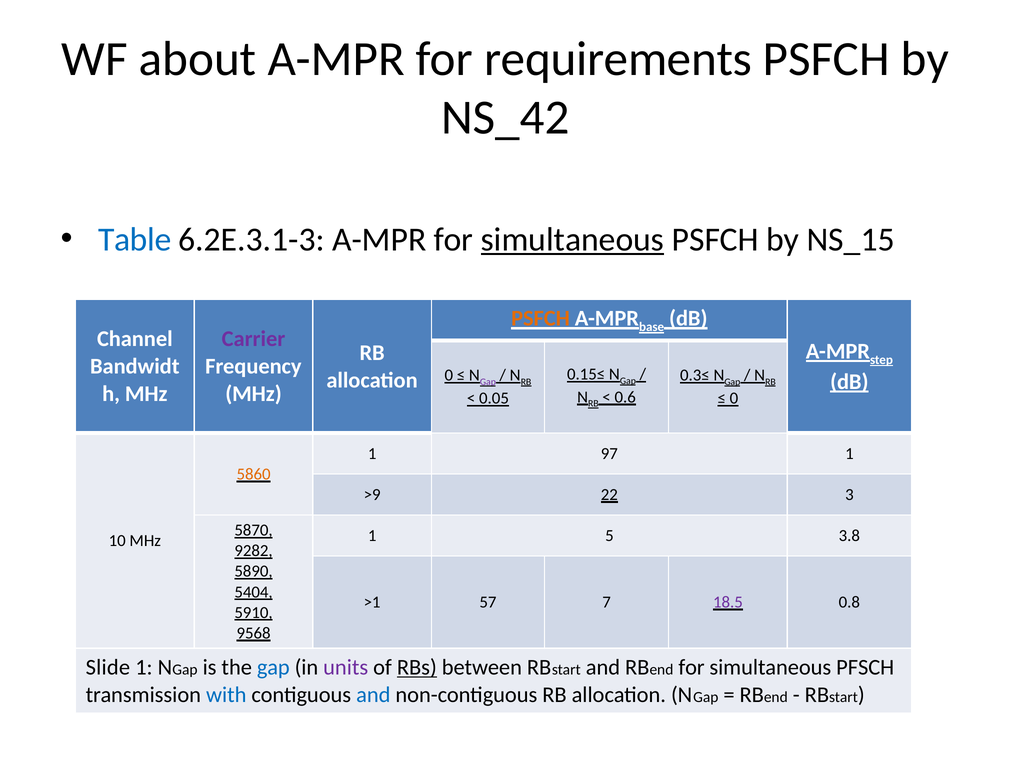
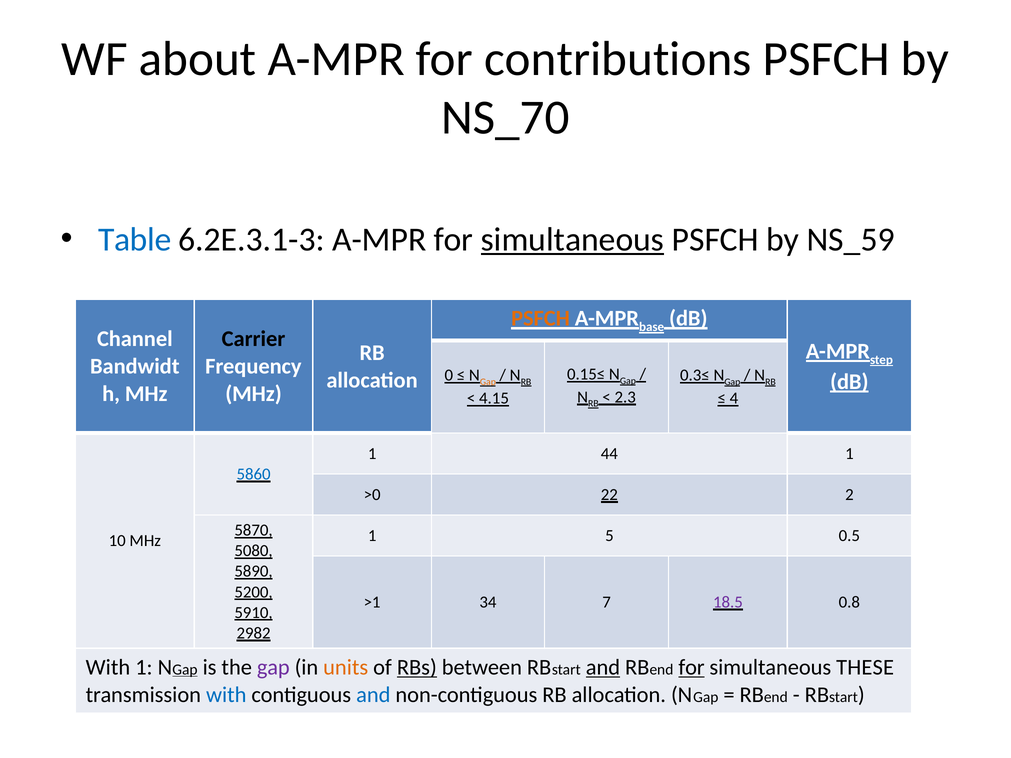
requirements: requirements -> contributions
NS_42: NS_42 -> NS_70
NS_15: NS_15 -> NS_59
Carrier colour: purple -> black
Gap at (488, 382) colour: purple -> orange
0.6: 0.6 -> 2.3
0.05: 0.05 -> 4.15
0 at (734, 398): 0 -> 4
97: 97 -> 44
5860 colour: orange -> blue
>9: >9 -> >0
3: 3 -> 2
3.8: 3.8 -> 0.5
9282: 9282 -> 5080
5404: 5404 -> 5200
57: 57 -> 34
9568: 9568 -> 2982
Slide at (108, 667): Slide -> With
Gap at (185, 670) underline: none -> present
gap at (273, 667) colour: blue -> purple
units colour: purple -> orange
and at (603, 667) underline: none -> present
for at (692, 667) underline: none -> present
PFSCH: PFSCH -> THESE
